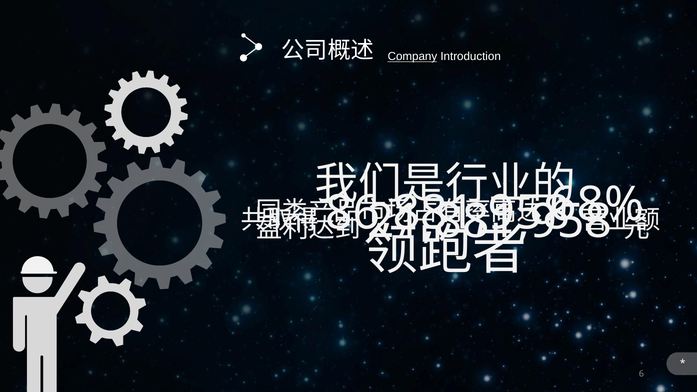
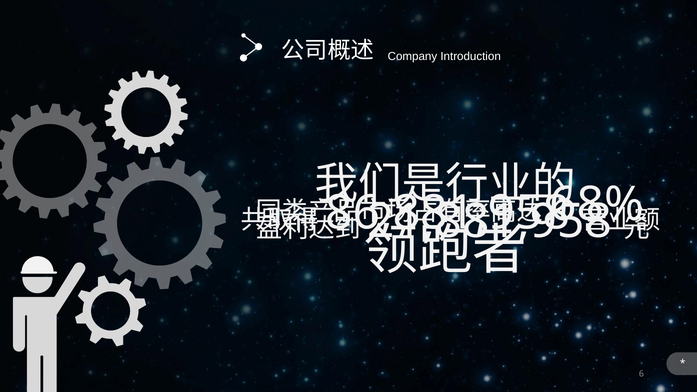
Company underline: present -> none
